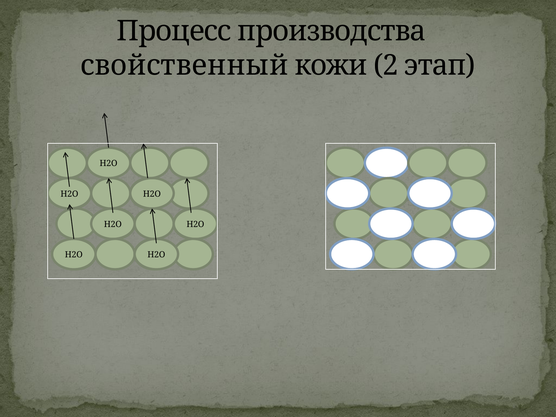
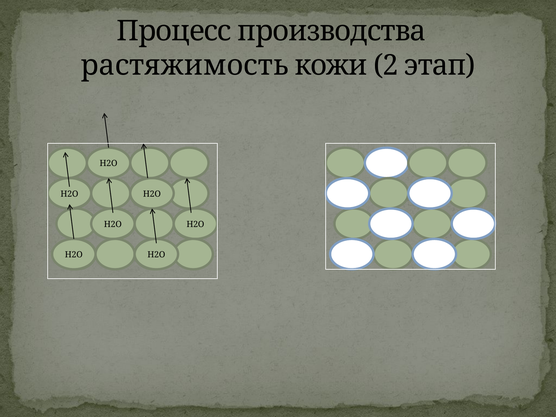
свойственный: свойственный -> растяжимость
